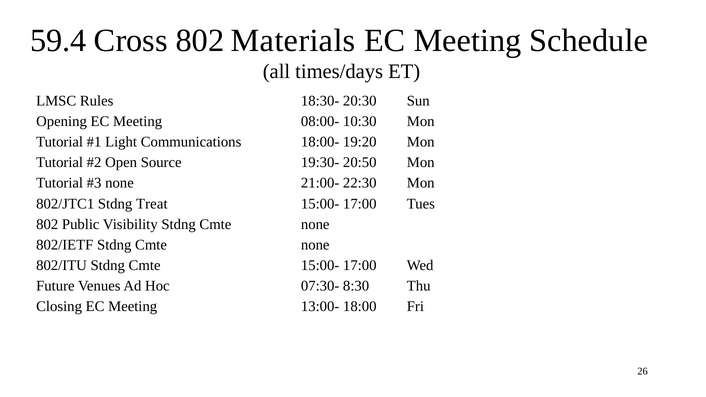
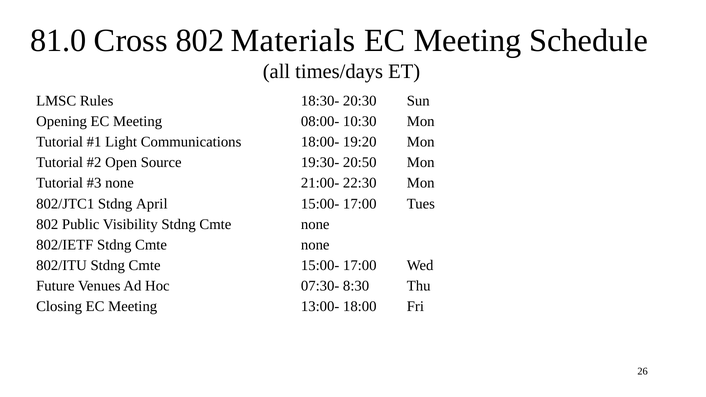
59.4: 59.4 -> 81.0
Treat: Treat -> April
